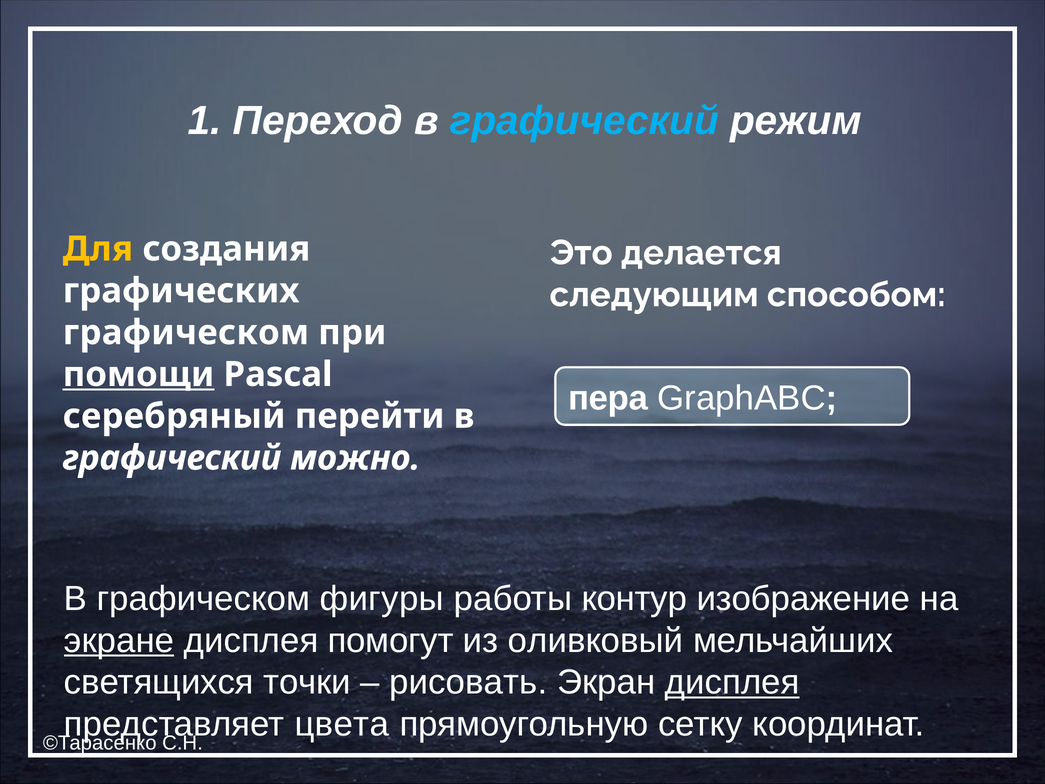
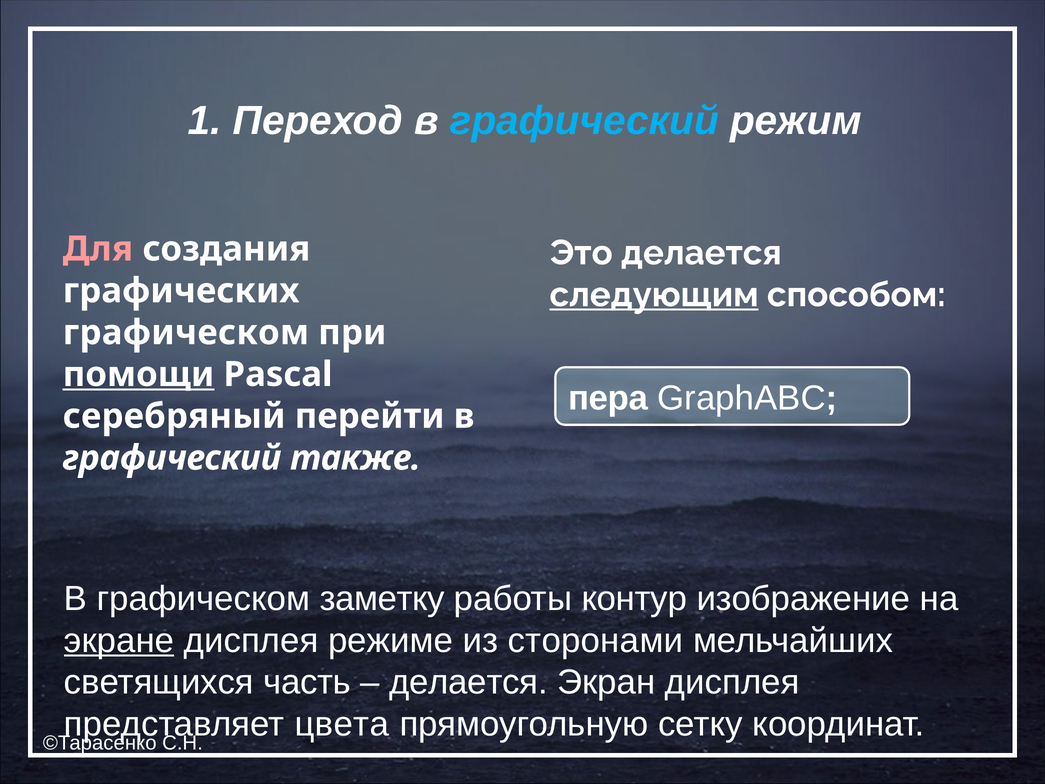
Для colour: yellow -> pink
следующим underline: none -> present
можно: можно -> также
фигуры: фигуры -> заметку
помогут: помогут -> режиме
оливковый: оливковый -> сторонами
точки: точки -> часть
рисовать at (468, 682): рисовать -> делается
дисплея at (732, 682) underline: present -> none
